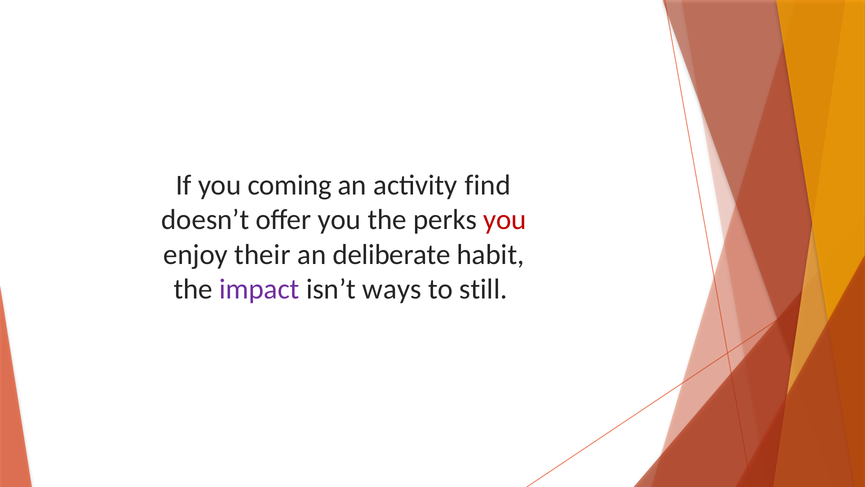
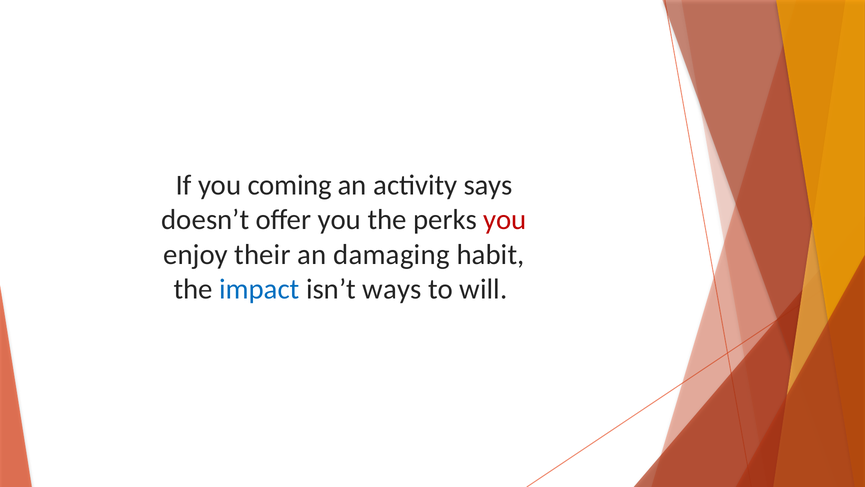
find: find -> says
deliberate: deliberate -> damaging
impact colour: purple -> blue
still: still -> will
